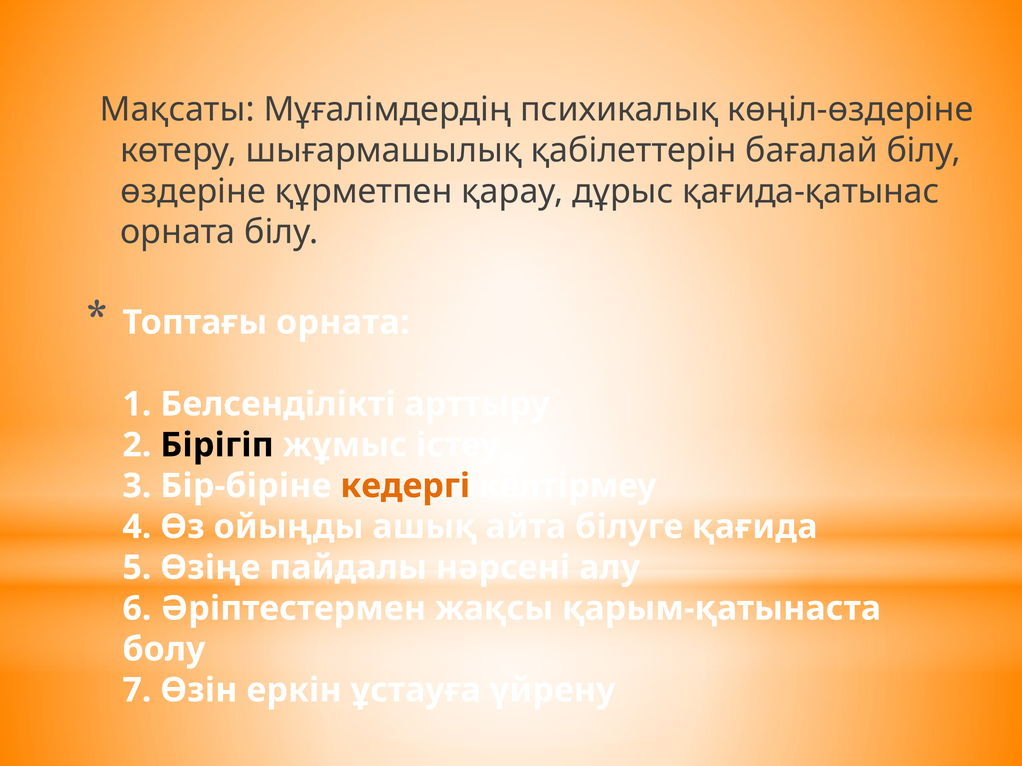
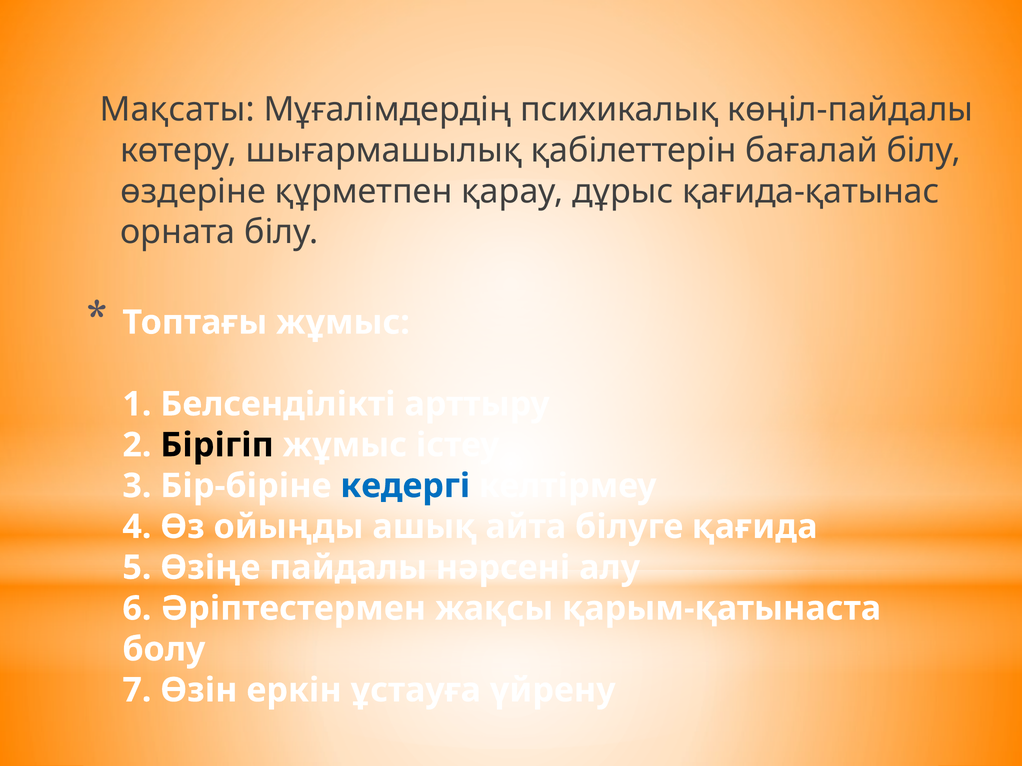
көңіл-өздеріне: көңіл-өздеріне -> көңіл-пайдалы
Топтағы орната: орната -> жұмыс
кедергі colour: orange -> blue
